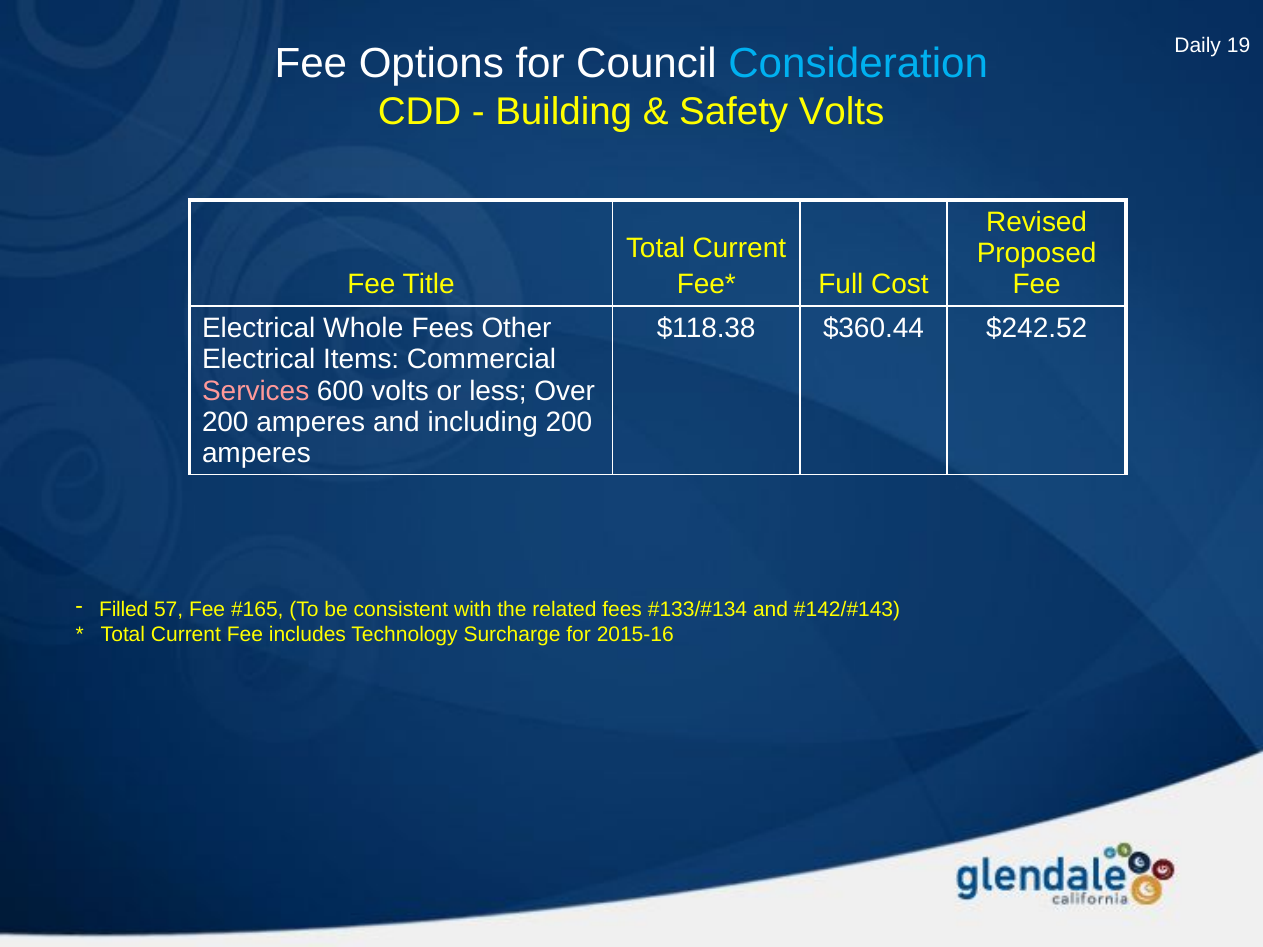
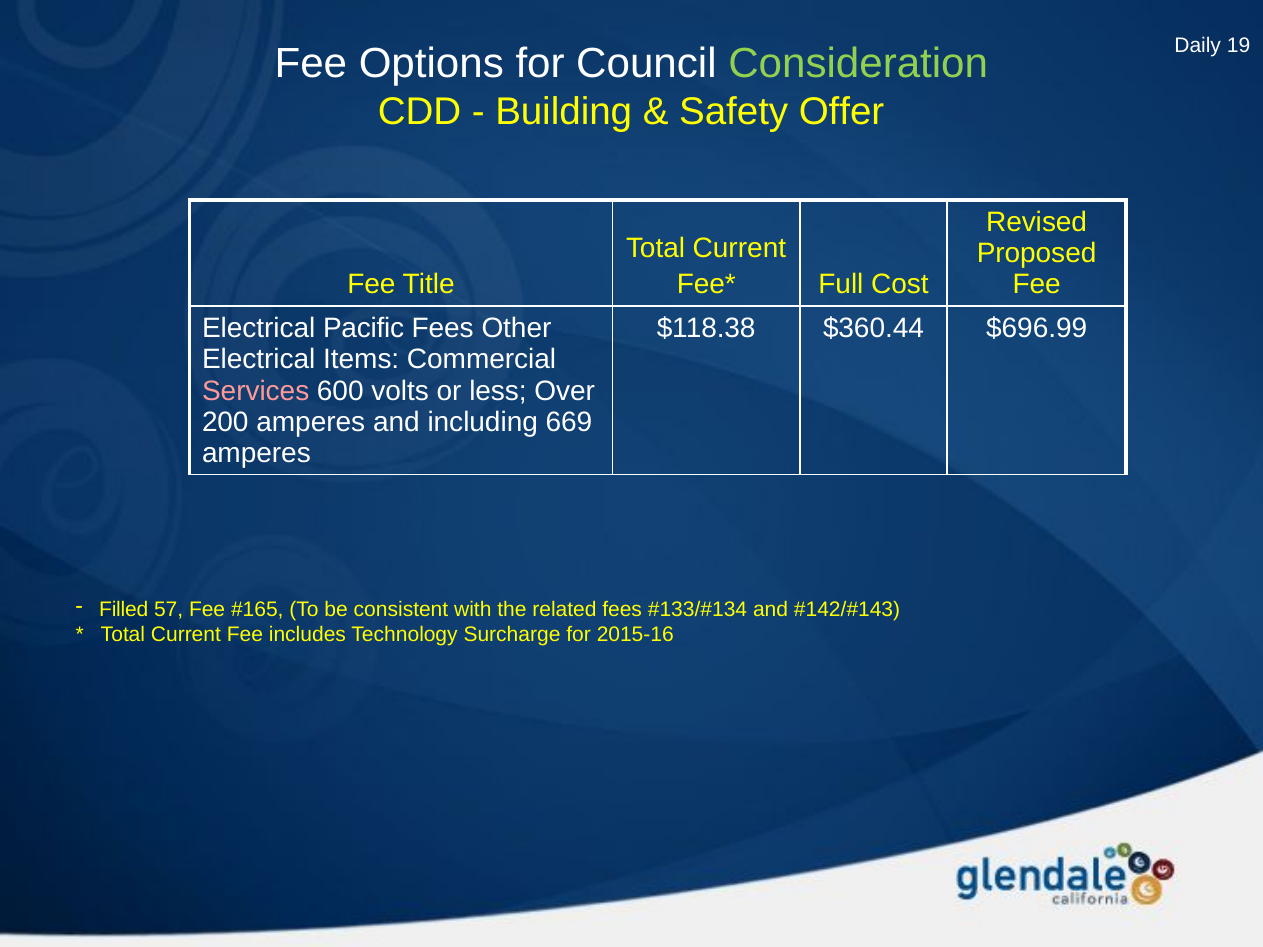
Consideration colour: light blue -> light green
Safety Volts: Volts -> Offer
Whole: Whole -> Pacific
$242.52: $242.52 -> $696.99
including 200: 200 -> 669
